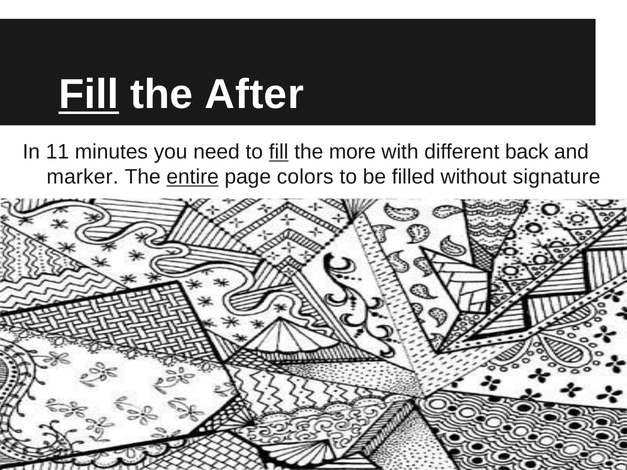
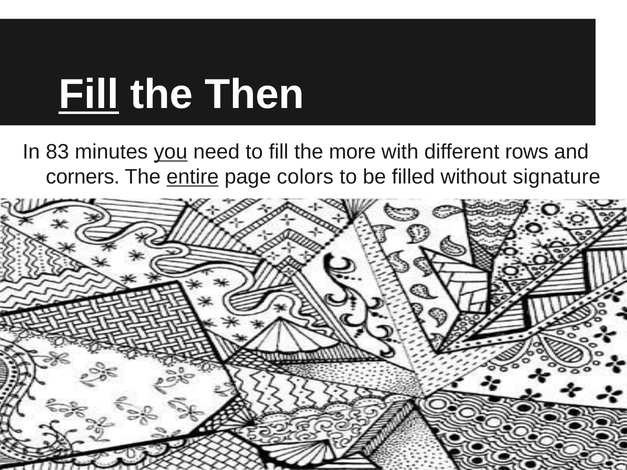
After: After -> Then
11: 11 -> 83
you underline: none -> present
fill at (279, 152) underline: present -> none
back: back -> rows
marker: marker -> corners
